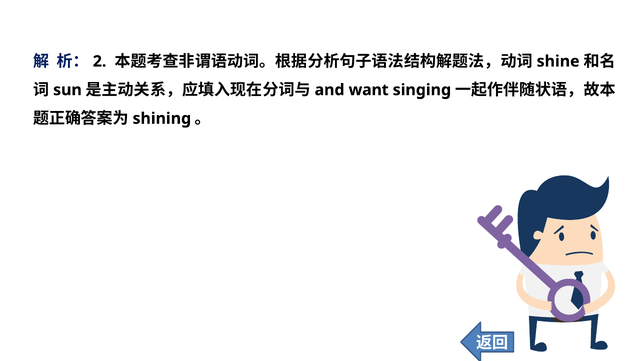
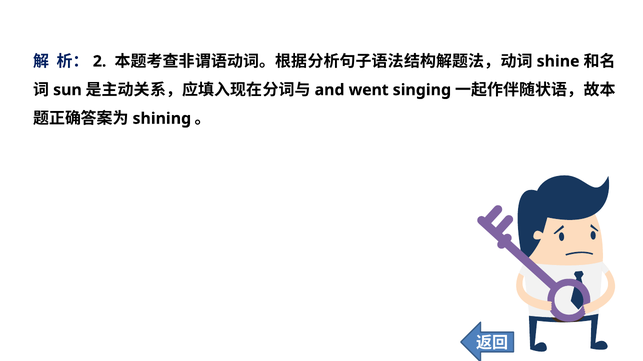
want: want -> went
